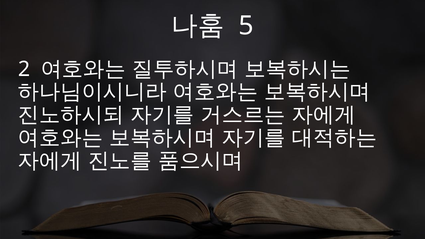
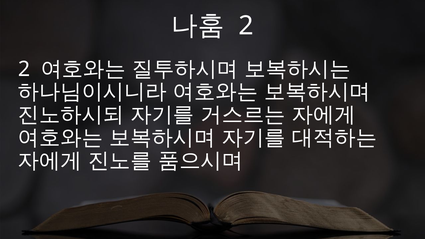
5 at (246, 26): 5 -> 2
